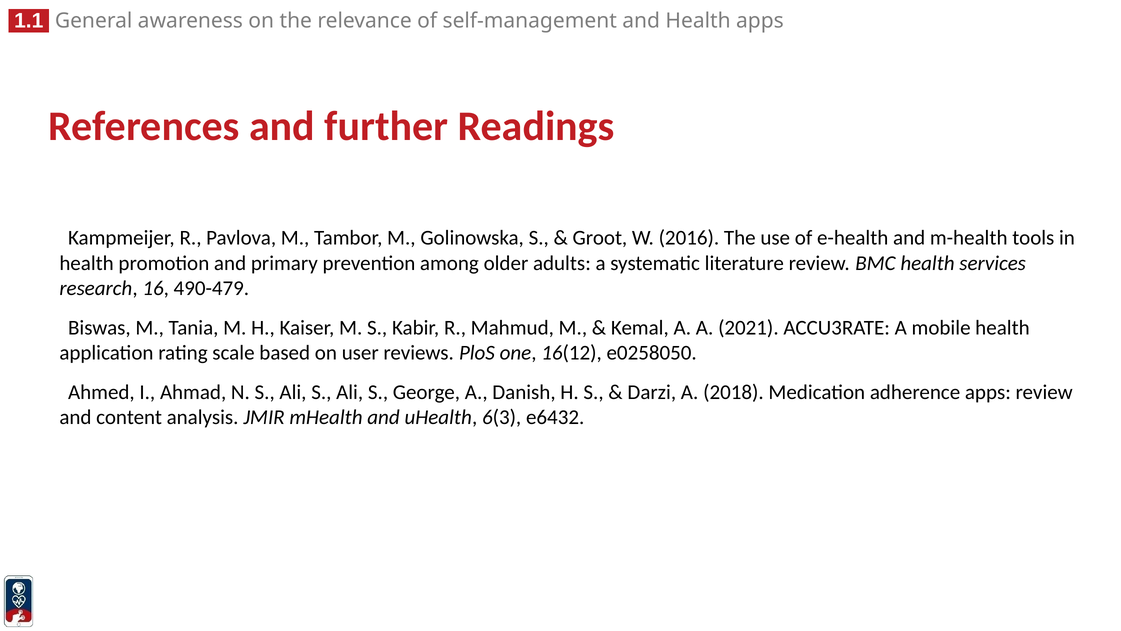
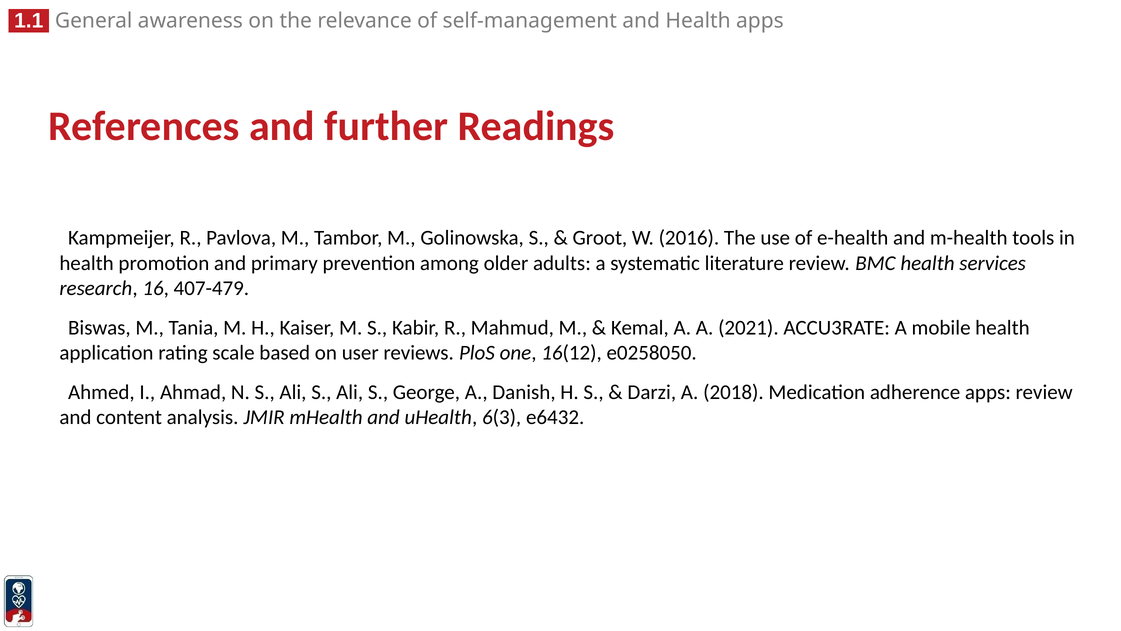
490-479: 490-479 -> 407-479
